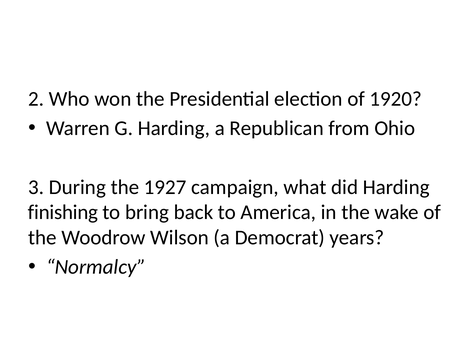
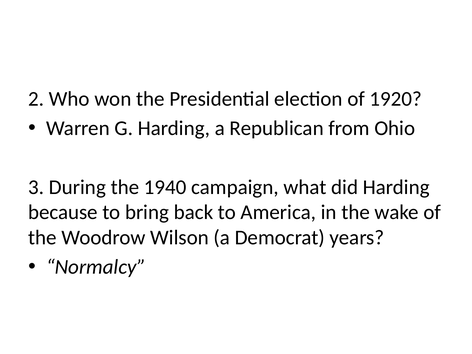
1927: 1927 -> 1940
finishing: finishing -> because
